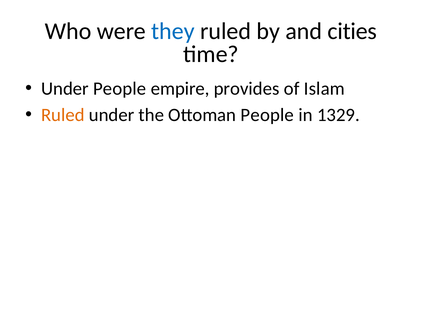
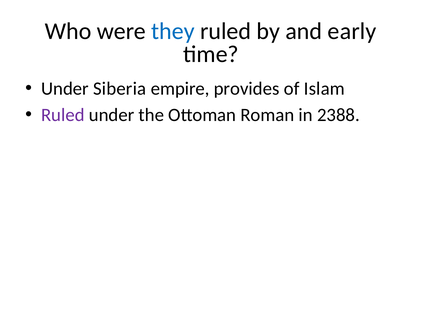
cities: cities -> early
Under People: People -> Siberia
Ruled at (63, 115) colour: orange -> purple
Ottoman People: People -> Roman
1329: 1329 -> 2388
